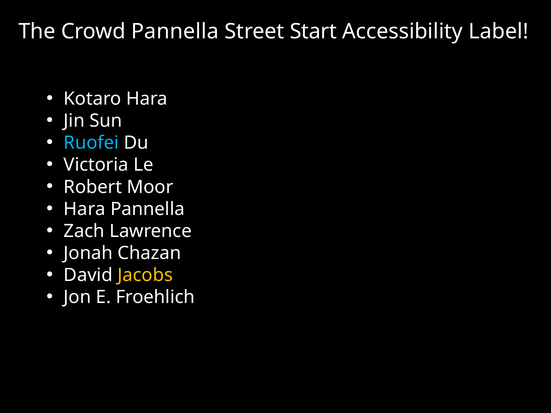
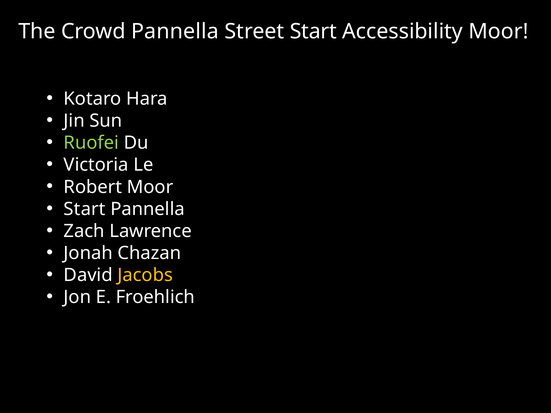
Accessibility Label: Label -> Moor
Ruofei colour: light blue -> light green
Hara at (85, 209): Hara -> Start
